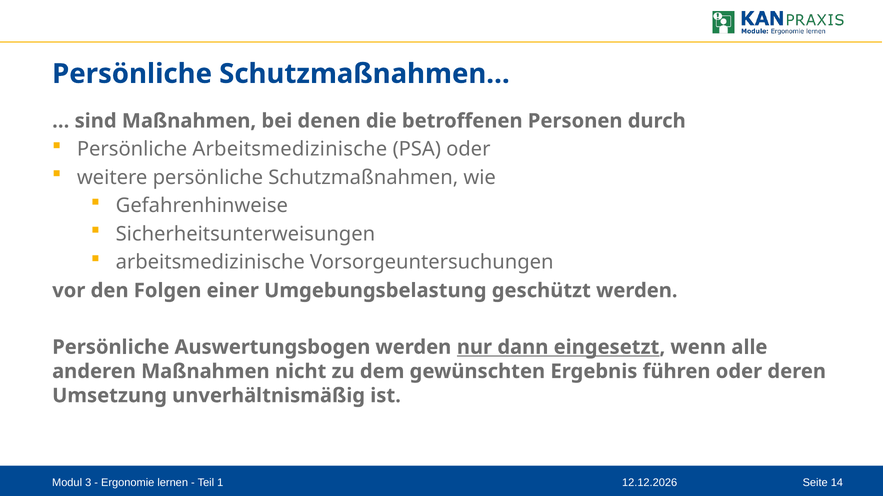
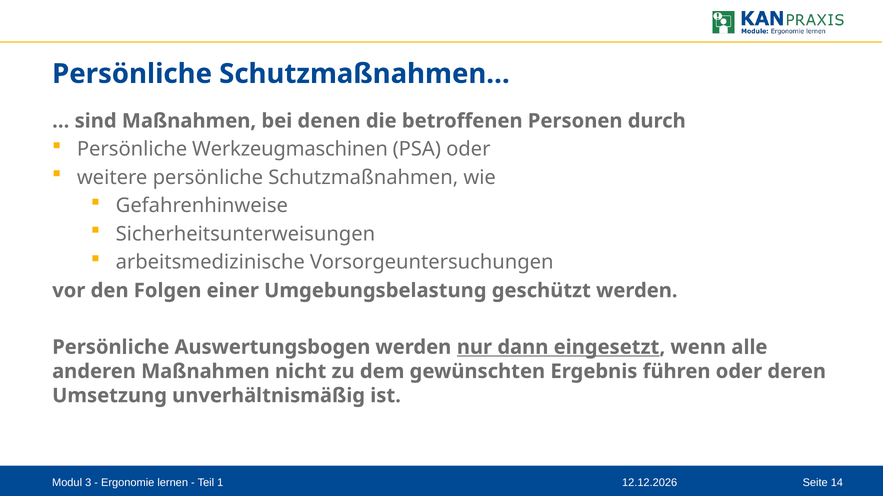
Persönliche Arbeitsmedizinische: Arbeitsmedizinische -> Werkzeugmaschinen
